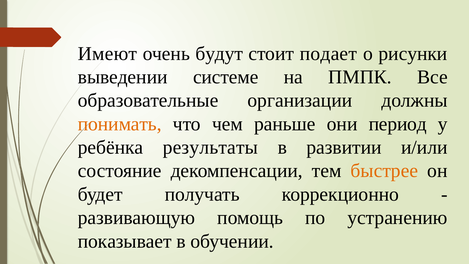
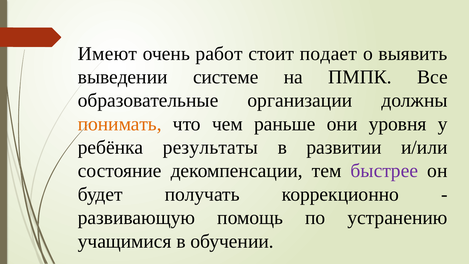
будут: будут -> работ
рисунки: рисунки -> выявить
период: период -> уровня
быстрее colour: orange -> purple
показывает: показывает -> учащимися
